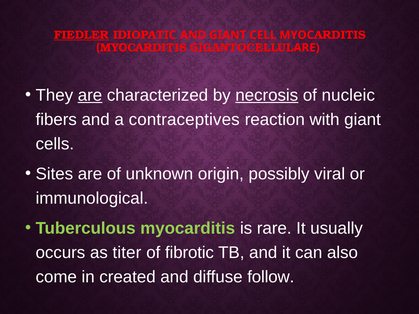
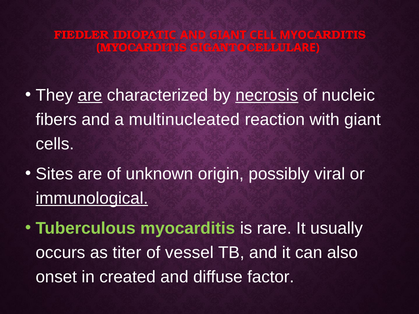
FIEDLER underline: present -> none
contraceptives: contraceptives -> multinucleated
immunological underline: none -> present
fibrotic: fibrotic -> vessel
come: come -> onset
follow: follow -> factor
